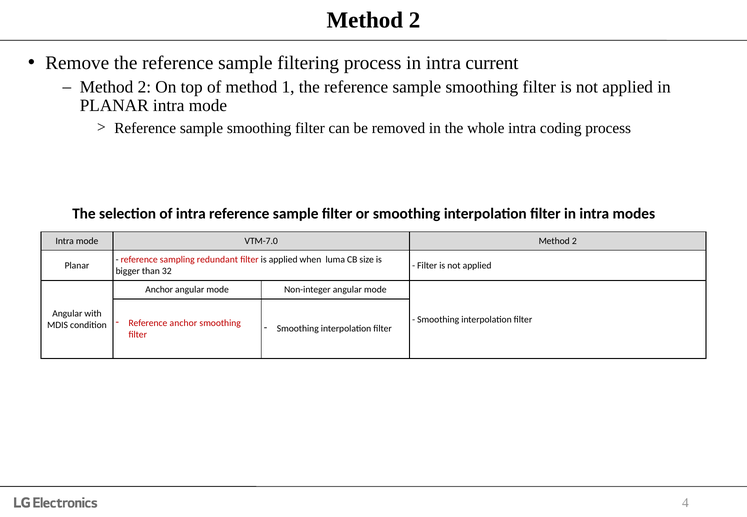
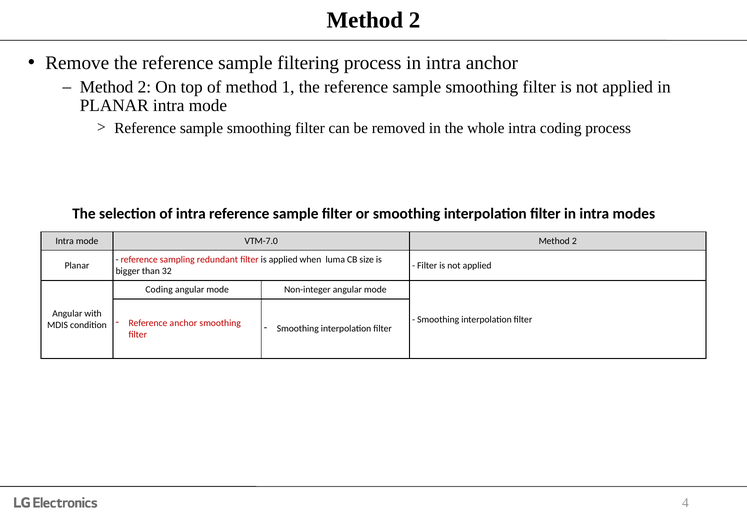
intra current: current -> anchor
Anchor at (159, 290): Anchor -> Coding
